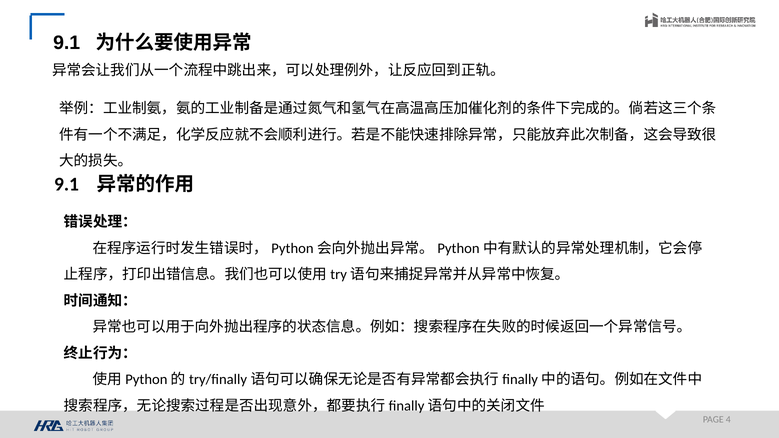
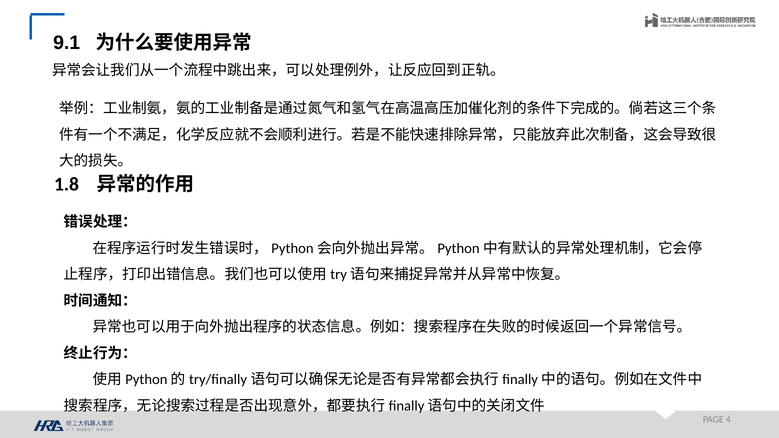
9.1 at (67, 184): 9.1 -> 1.8
